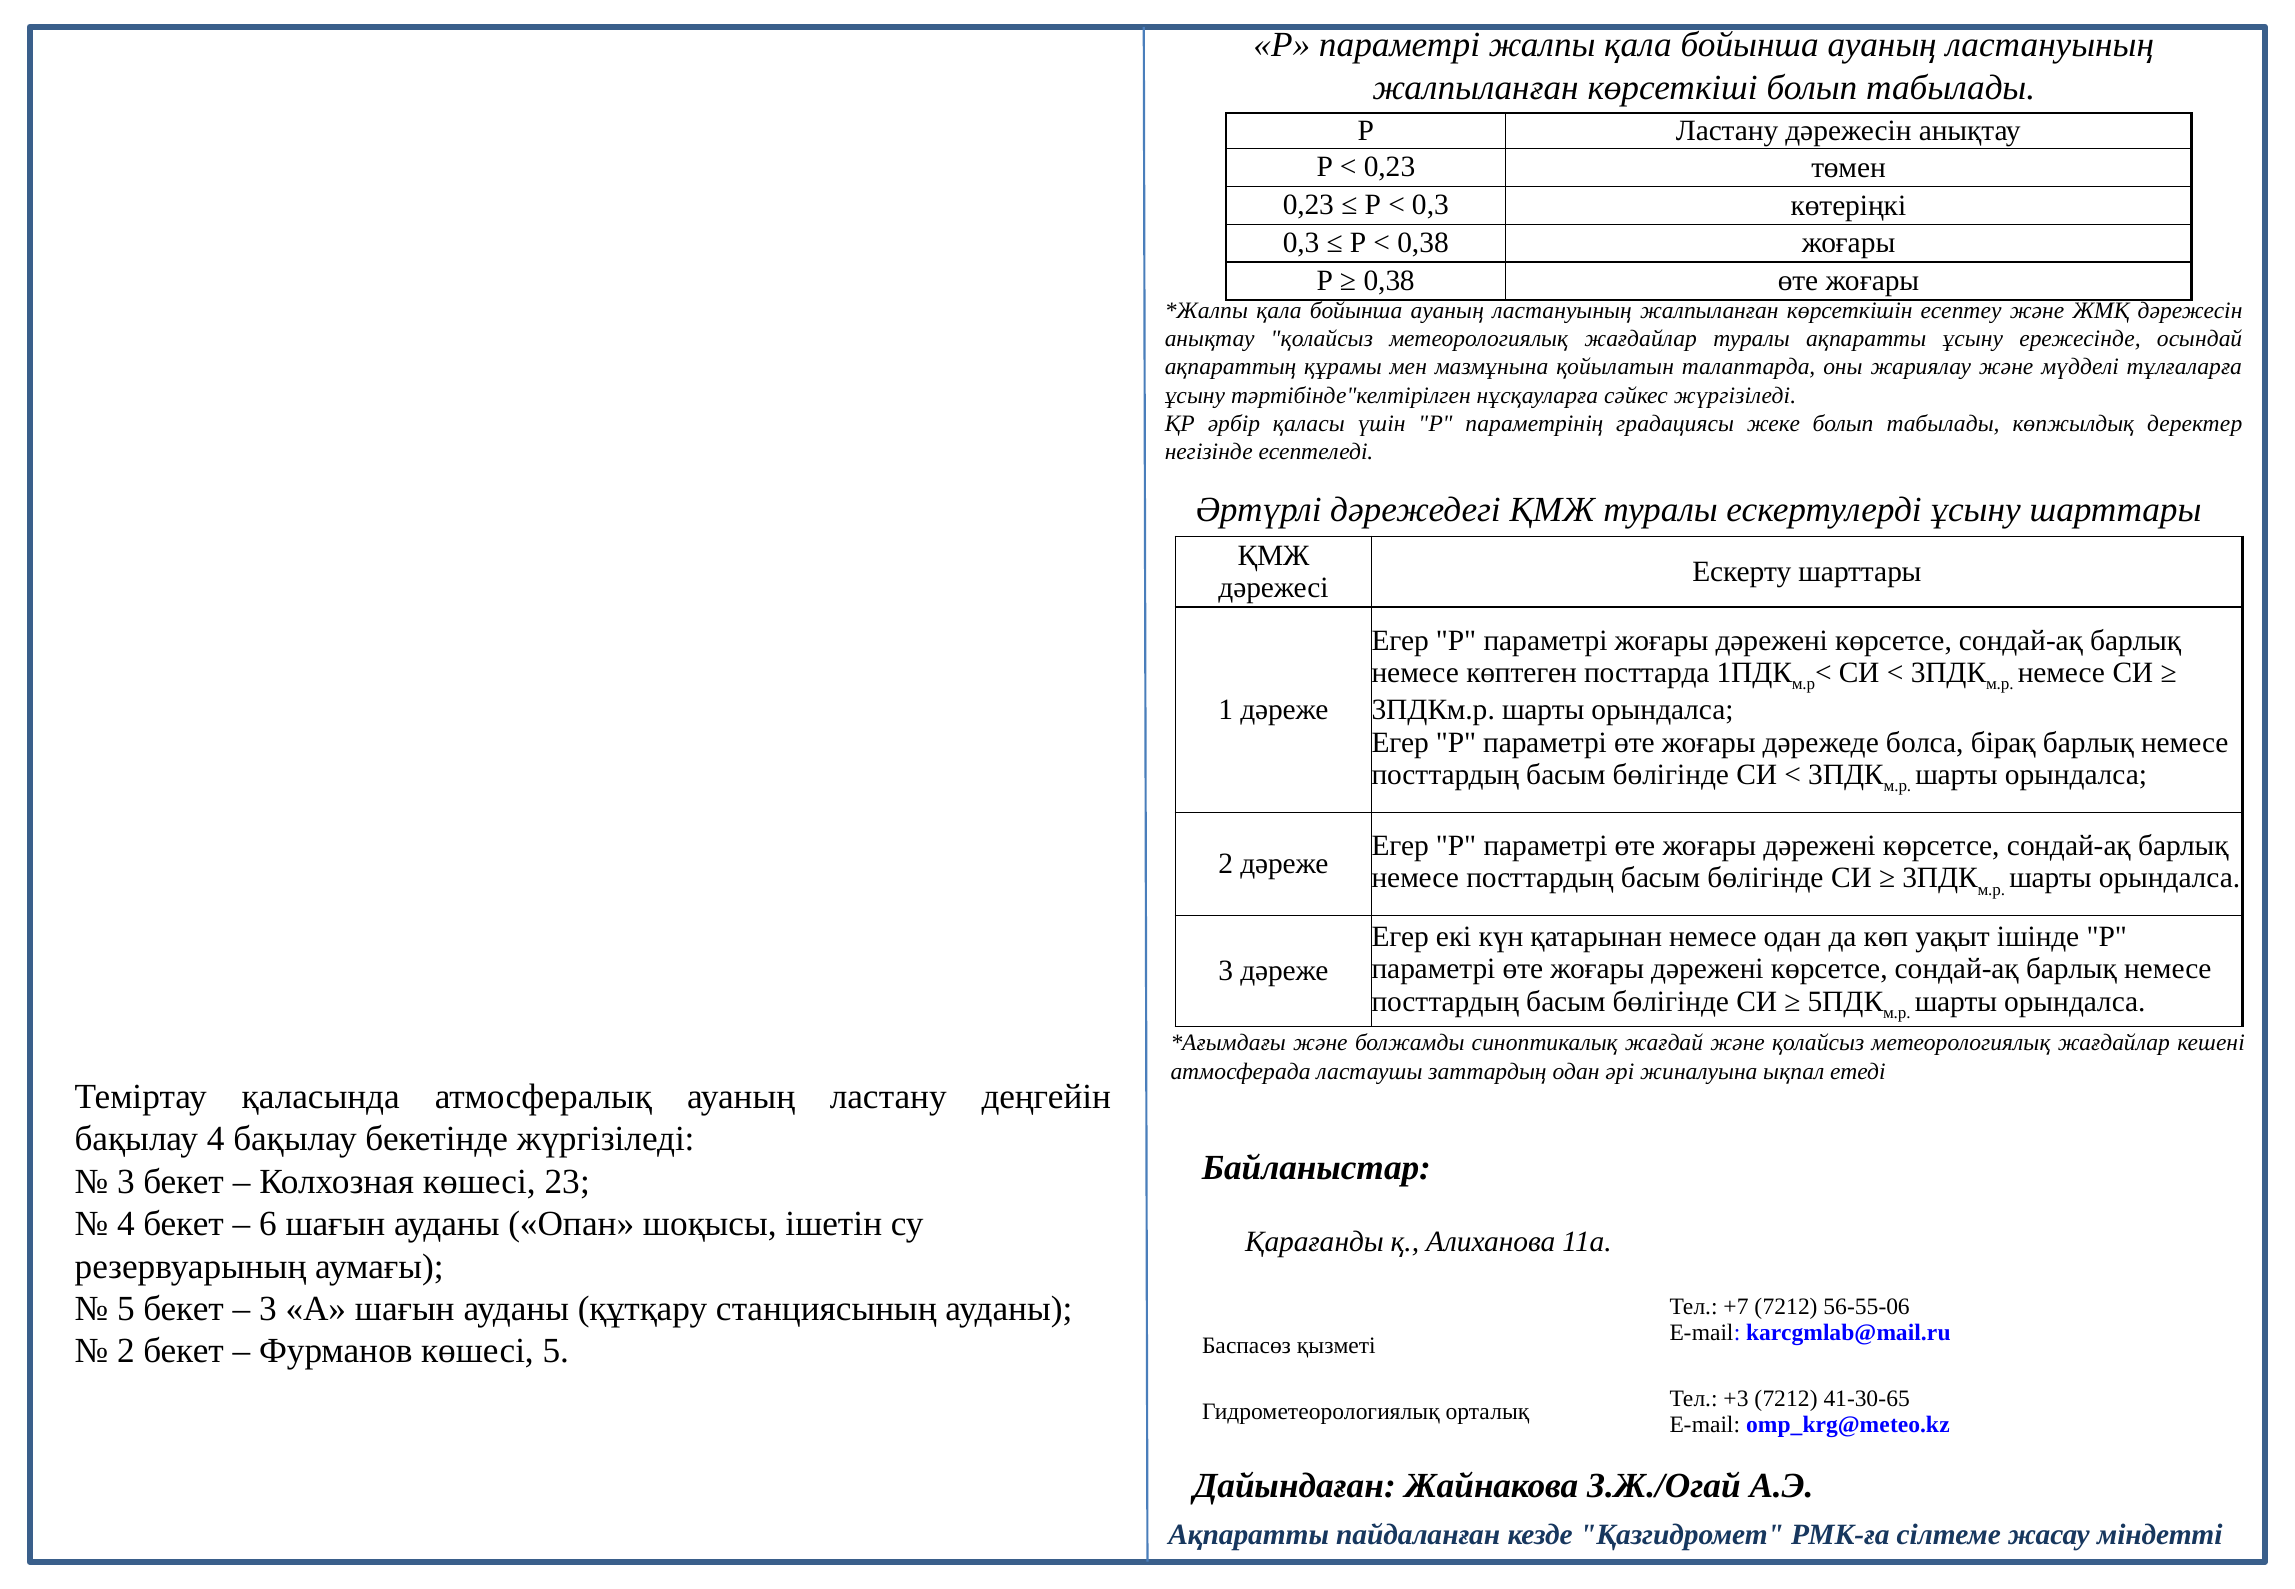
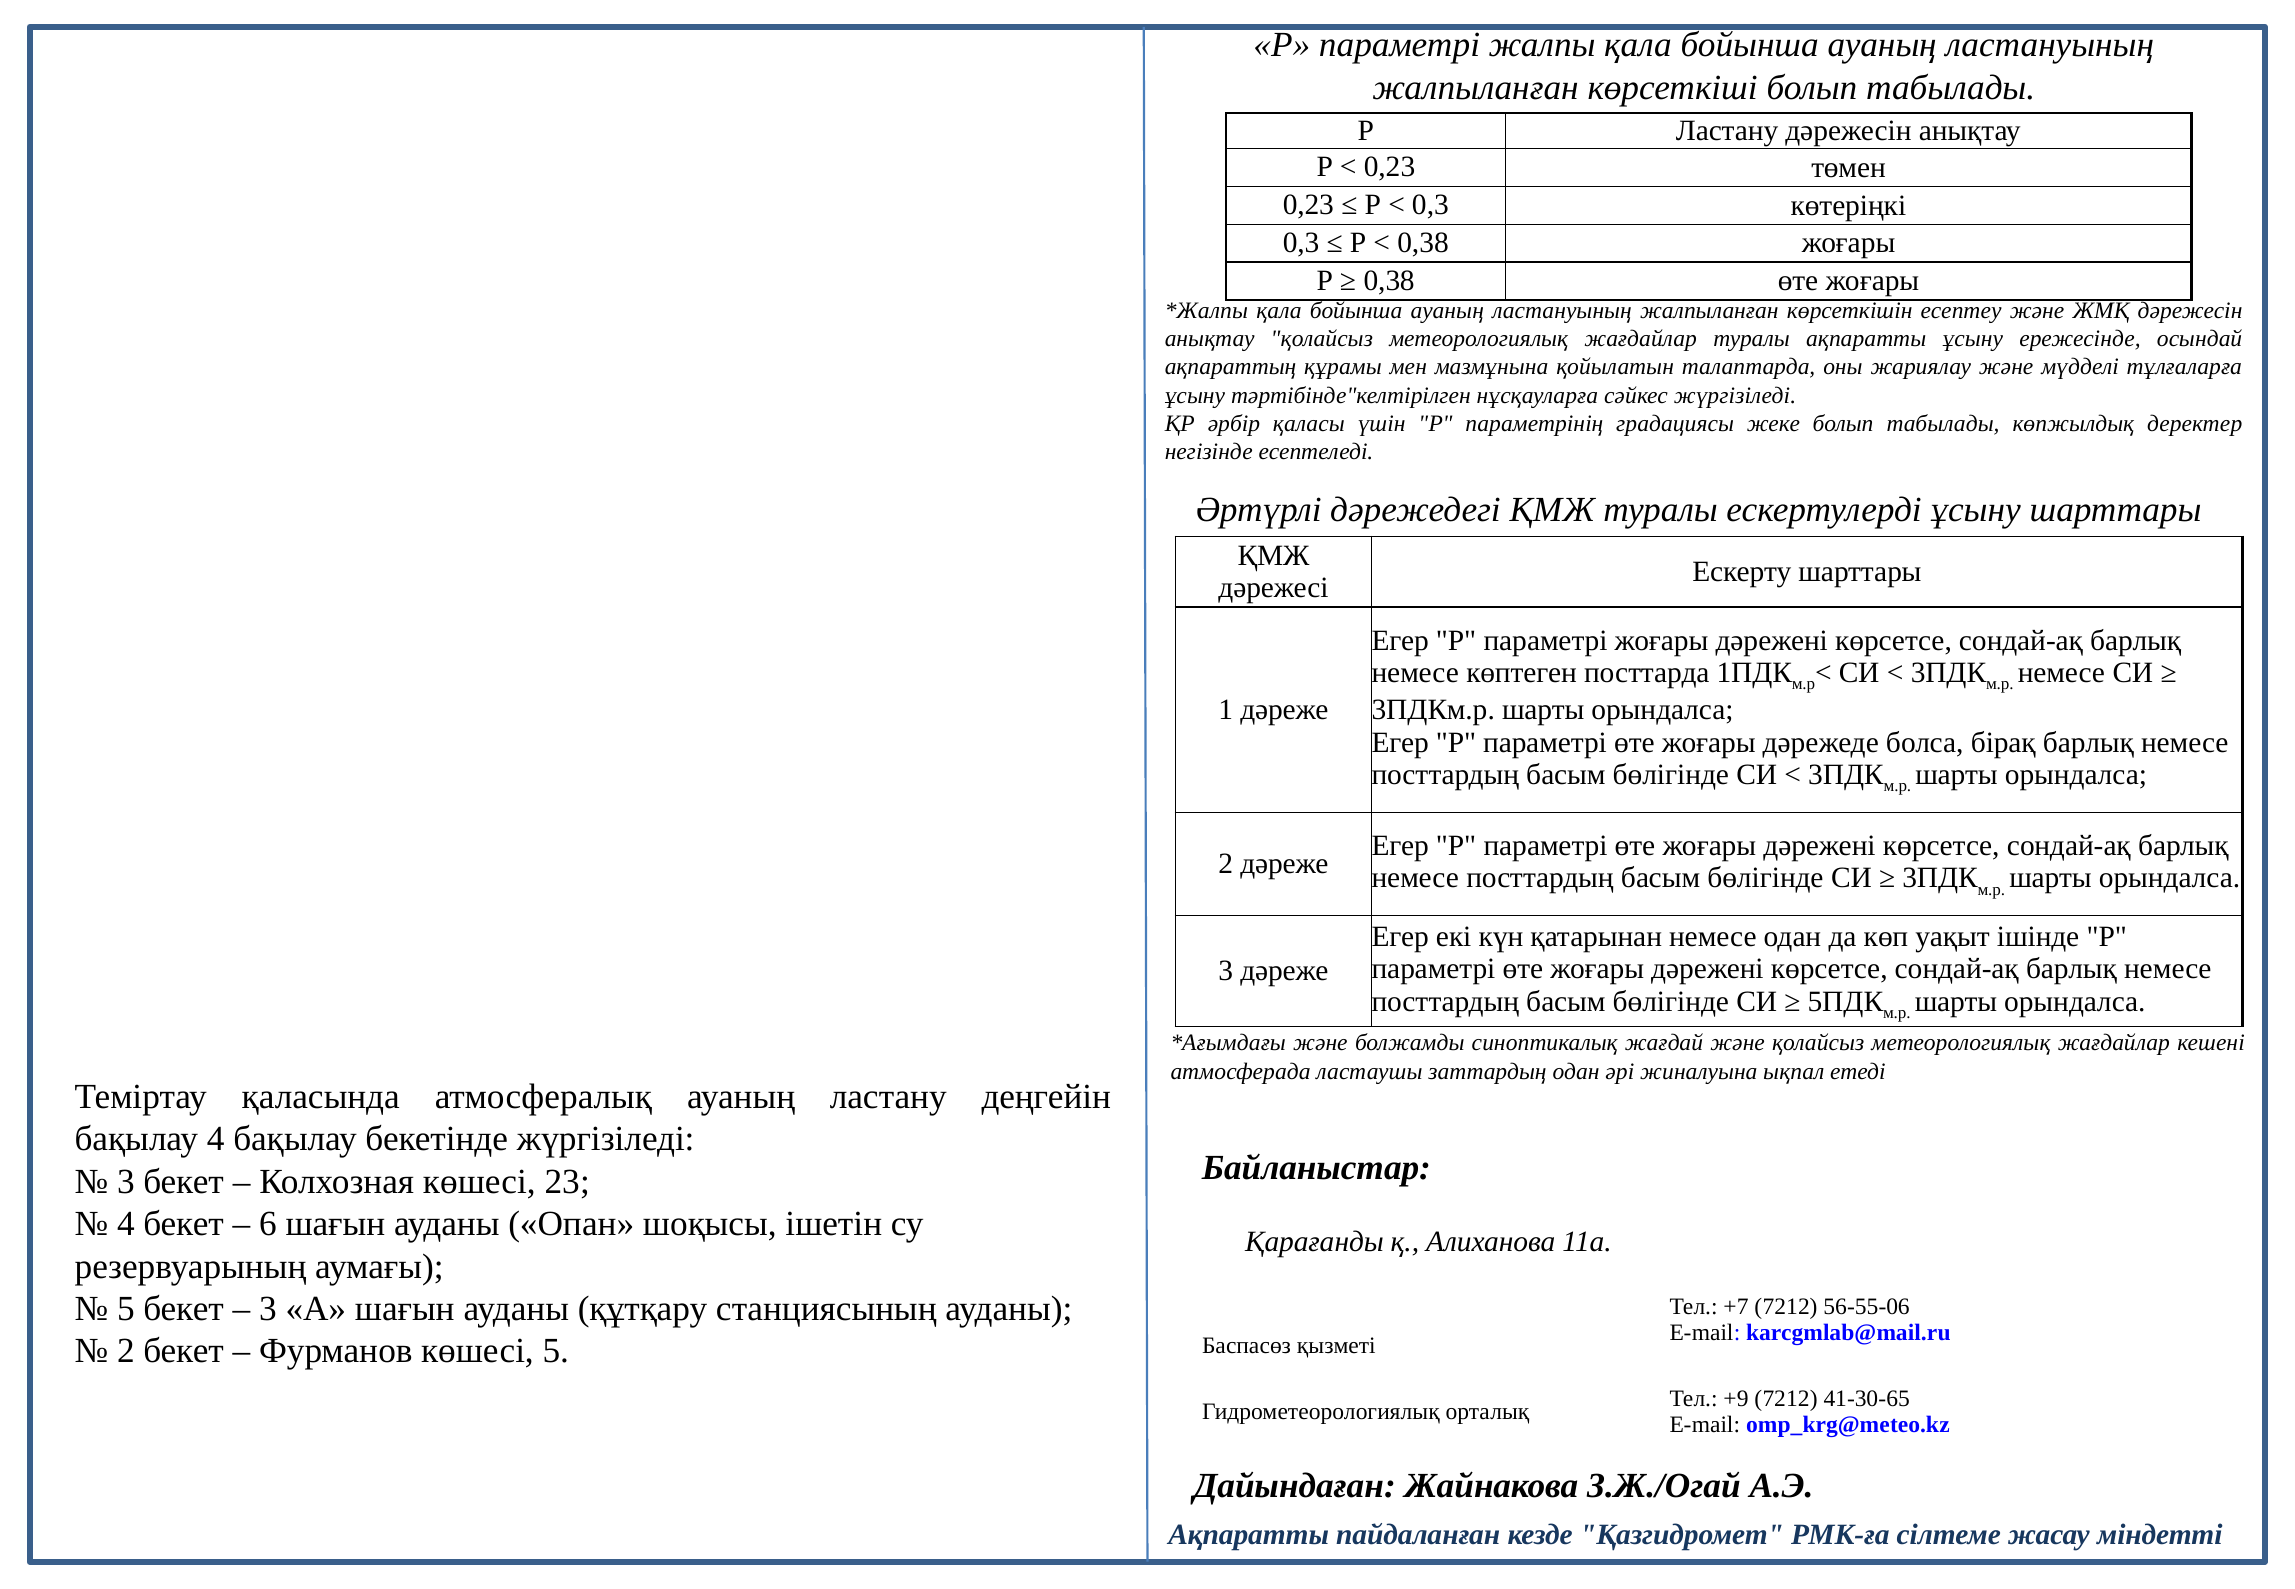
+3: +3 -> +9
